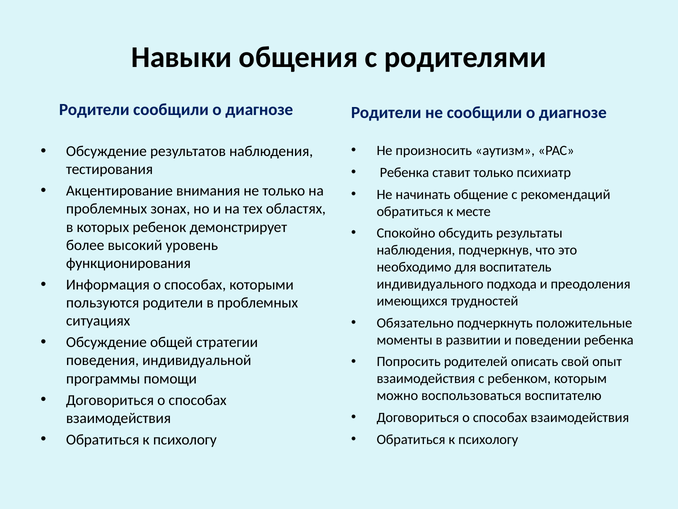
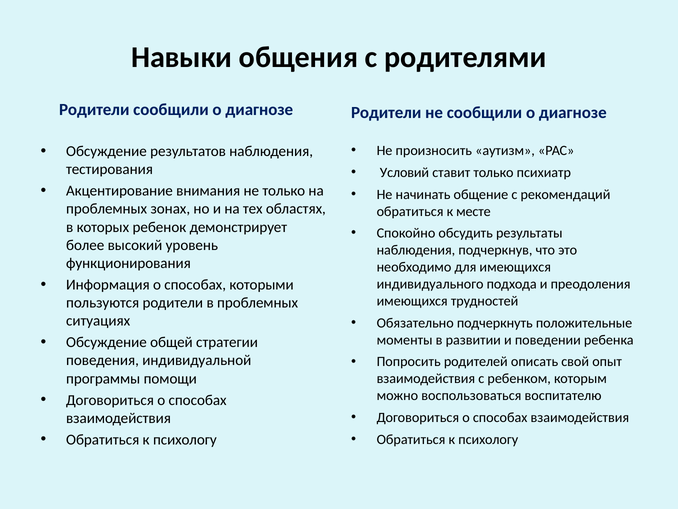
Ребенка at (404, 172): Ребенка -> Условий
для воспитатель: воспитатель -> имеющихся
